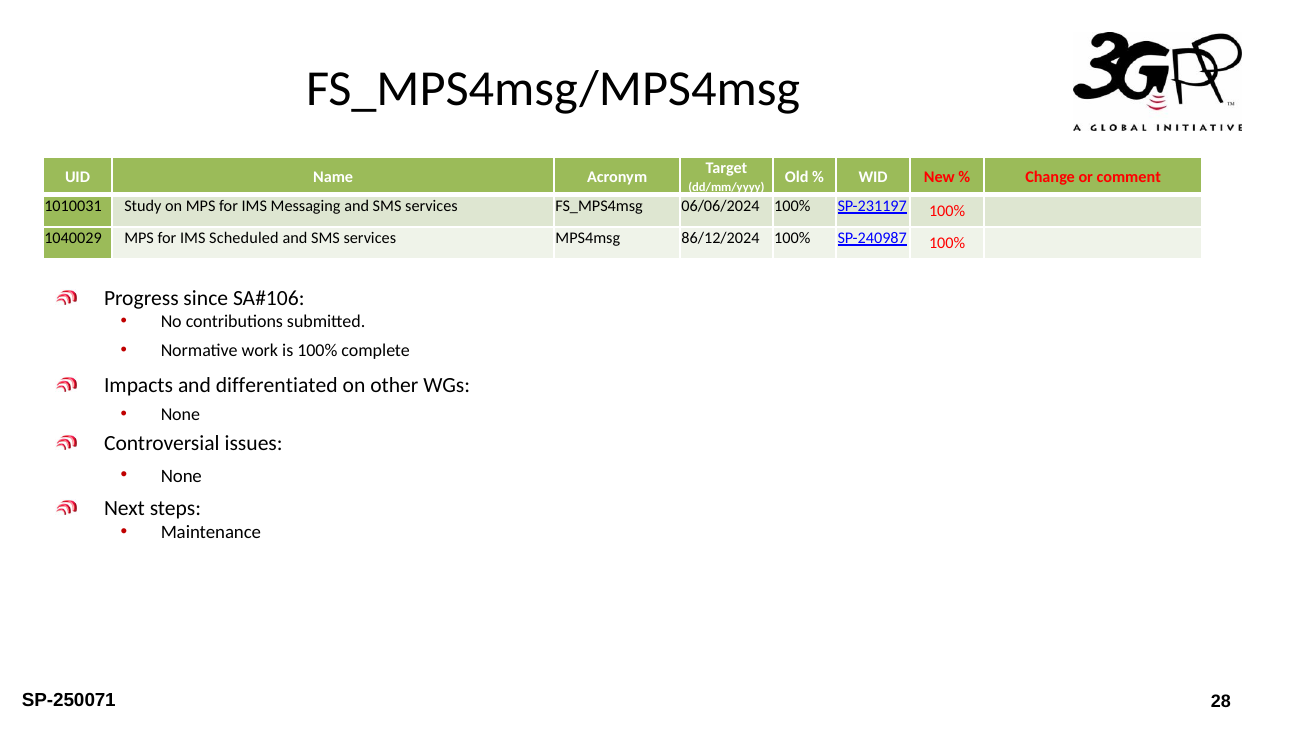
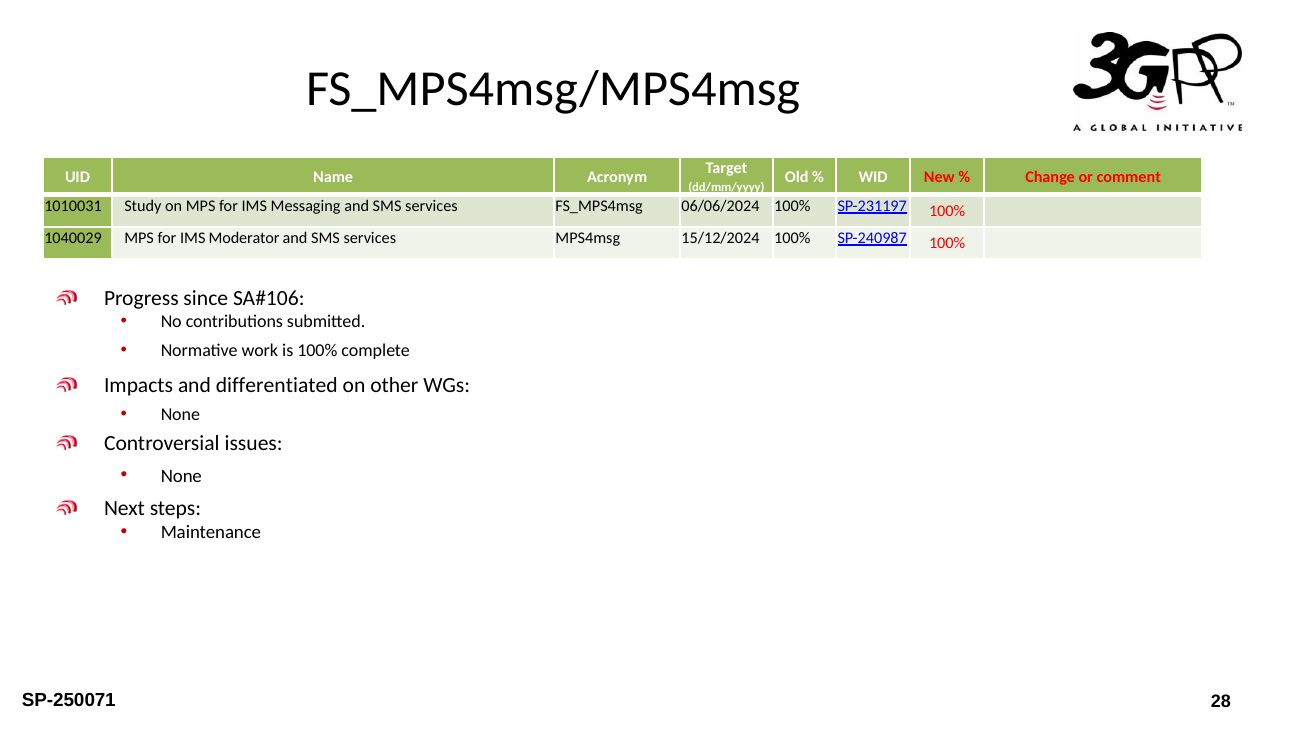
Scheduled: Scheduled -> Moderator
86/12/2024: 86/12/2024 -> 15/12/2024
